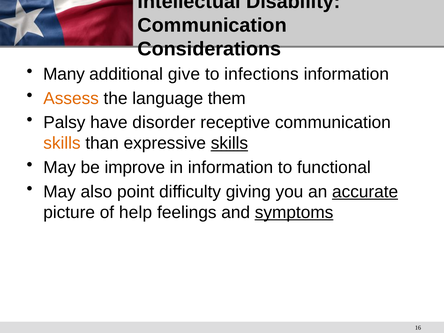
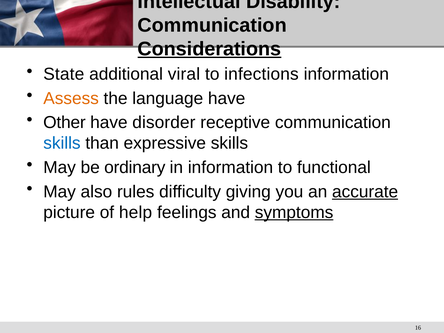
Considerations underline: none -> present
Many: Many -> State
give: give -> viral
language them: them -> have
Palsy: Palsy -> Other
skills at (62, 143) colour: orange -> blue
skills at (229, 143) underline: present -> none
improve: improve -> ordinary
point: point -> rules
